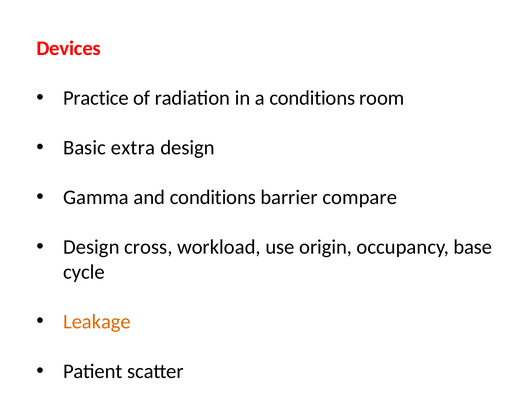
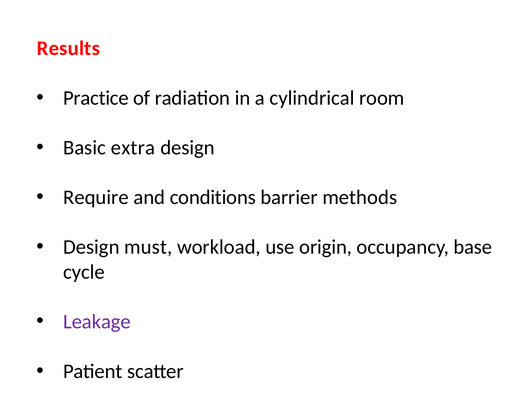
Devices: Devices -> Results
a conditions: conditions -> cylindrical
Gamma: Gamma -> Require
compare: compare -> methods
cross: cross -> must
Leakage colour: orange -> purple
